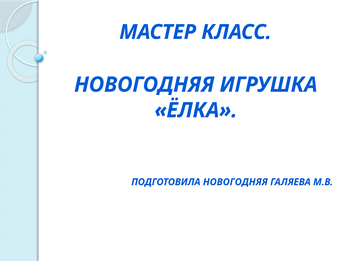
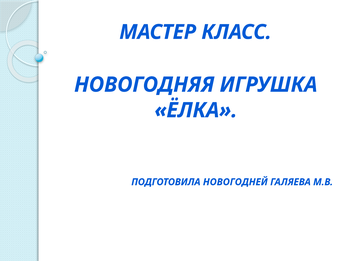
ПОДГОТОВИЛА НОВОГОДНЯЯ: НОВОГОДНЯЯ -> НОВОГОДНЕЙ
